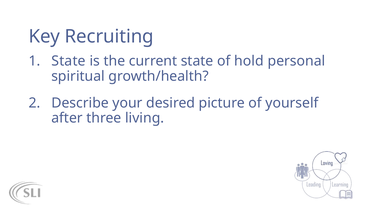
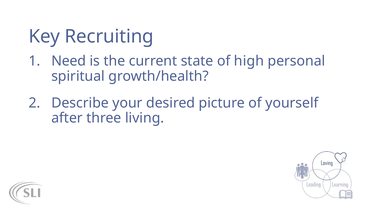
State at (69, 61): State -> Need
hold: hold -> high
